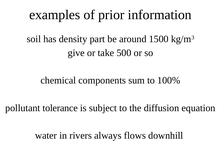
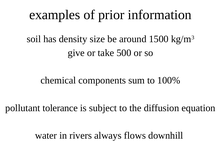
part: part -> size
